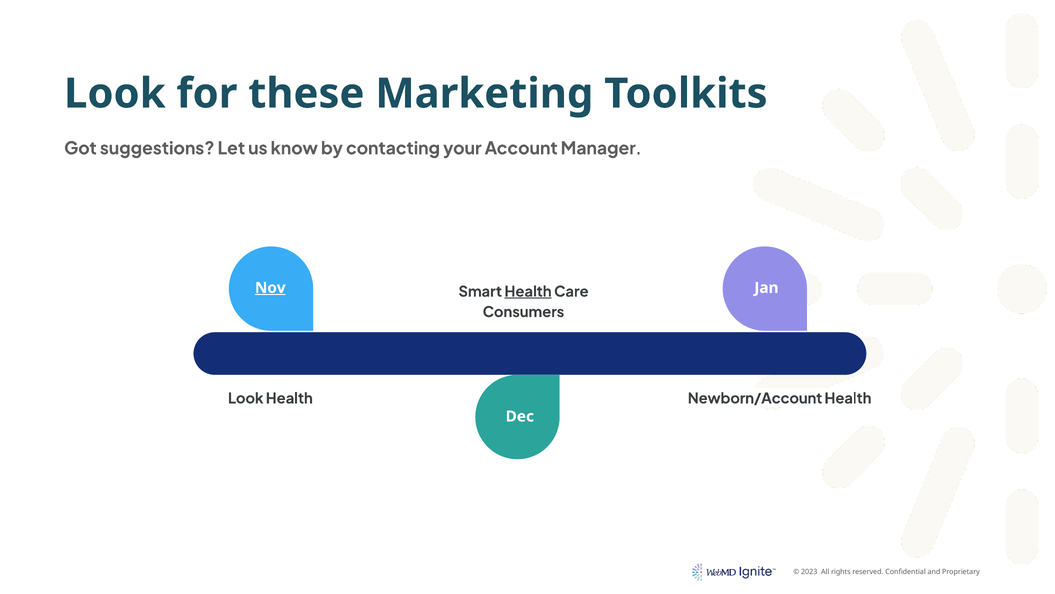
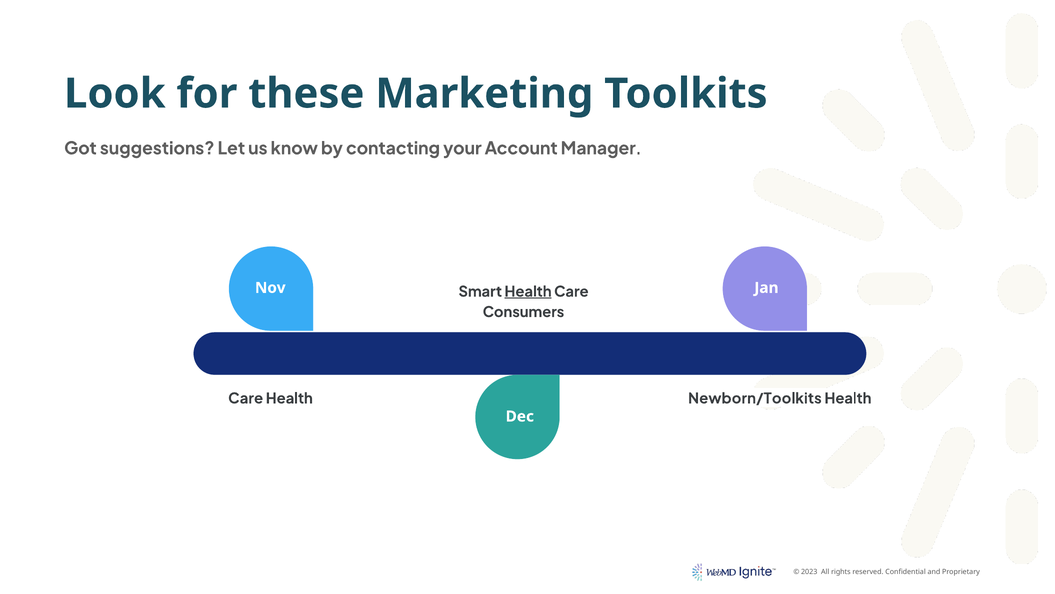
Nov underline: present -> none
Look at (246, 398): Look -> Care
Newborn/Account: Newborn/Account -> Newborn/Toolkits
